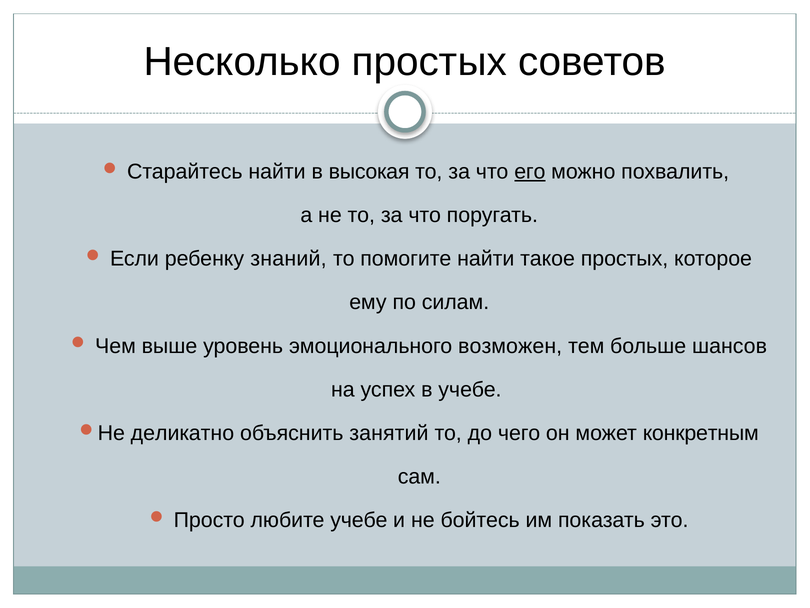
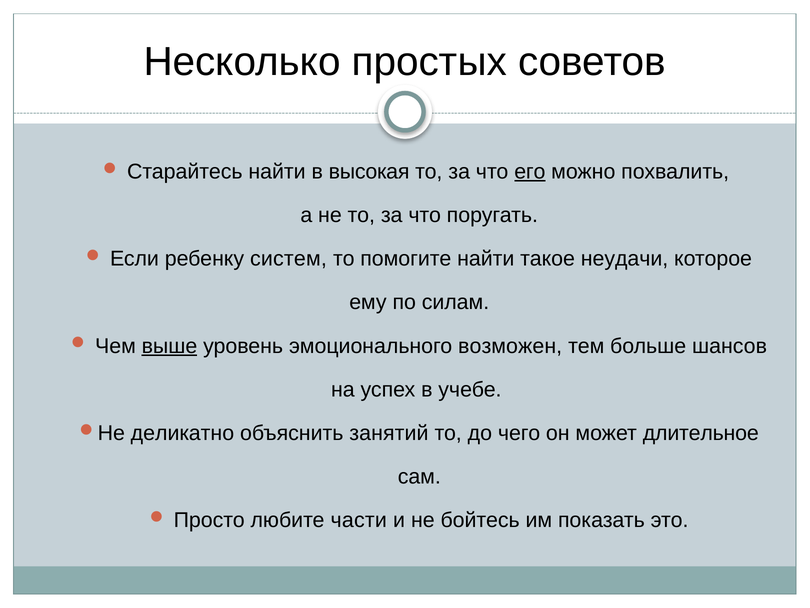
знаний: знаний -> систем
такое простых: простых -> неудачи
выше underline: none -> present
конкретным: конкретным -> длительное
любите учебе: учебе -> части
